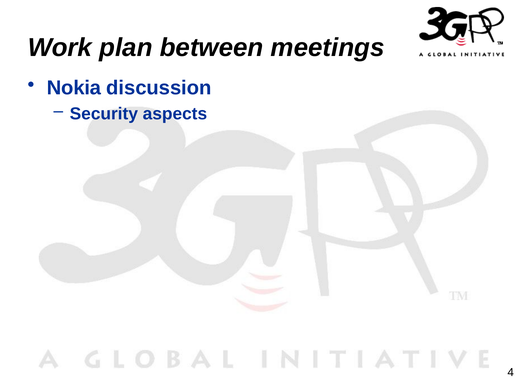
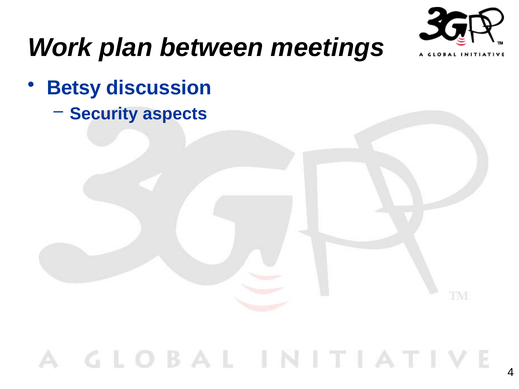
Nokia: Nokia -> Betsy
